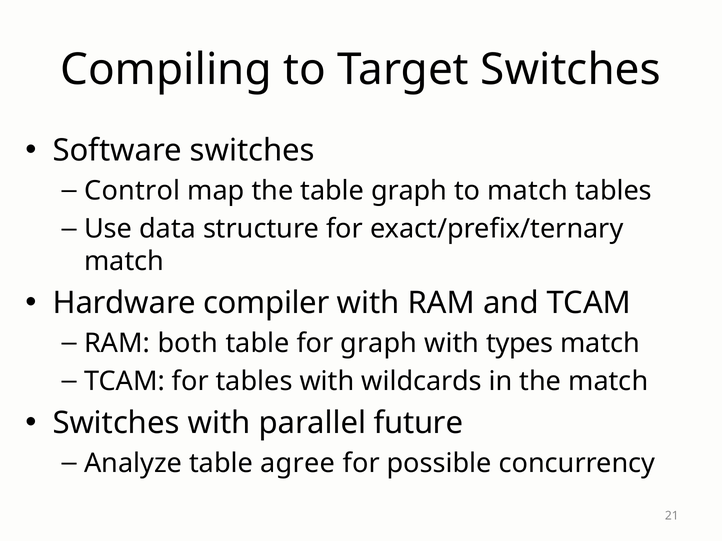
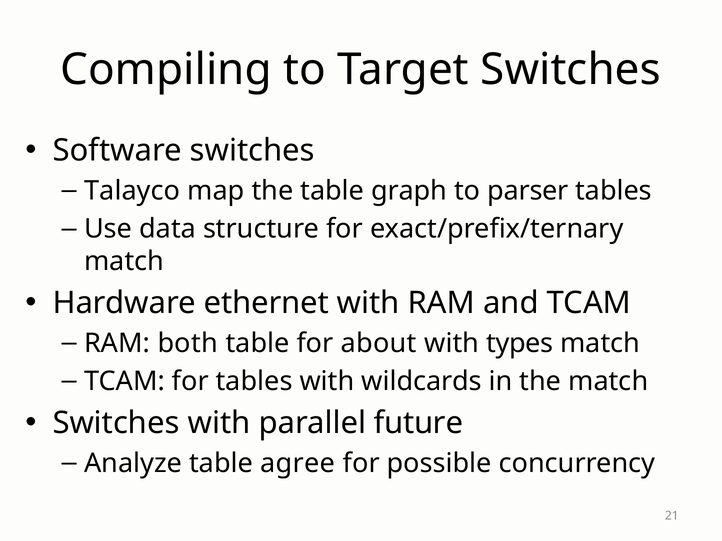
Control: Control -> Talayco
to match: match -> parser
compiler: compiler -> ethernet
for graph: graph -> about
